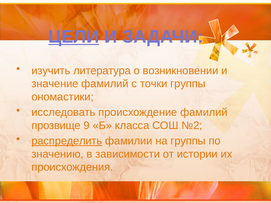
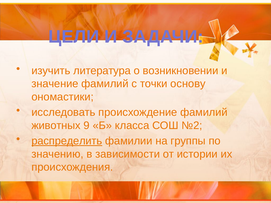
ЦЕЛИ underline: present -> none
точки группы: группы -> основу
прозвище: прозвище -> животных
